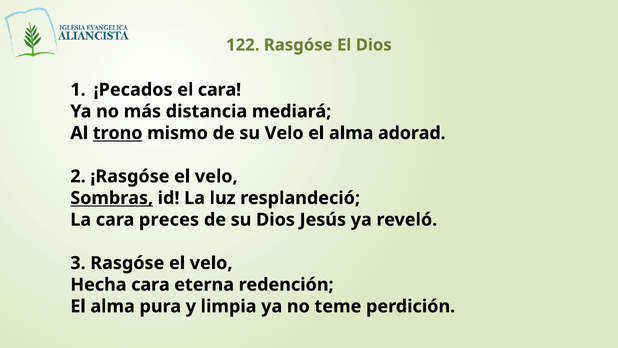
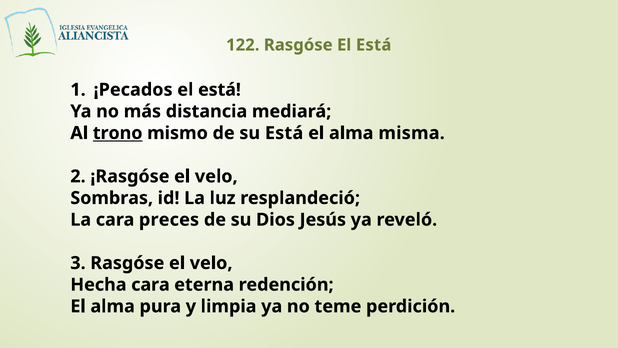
Rasgóse El Dios: Dios -> Está
cara at (219, 90): cara -> está
su Velo: Velo -> Está
adorad: adorad -> misma
Sombras underline: present -> none
